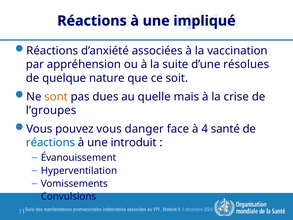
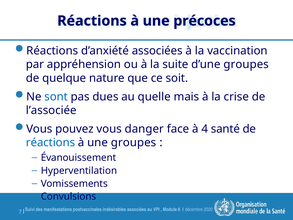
impliqué: impliqué -> précoces
d’une résolues: résolues -> groupes
sont colour: orange -> blue
l’groupes: l’groupes -> l’associée
une introduit: introduit -> groupes
